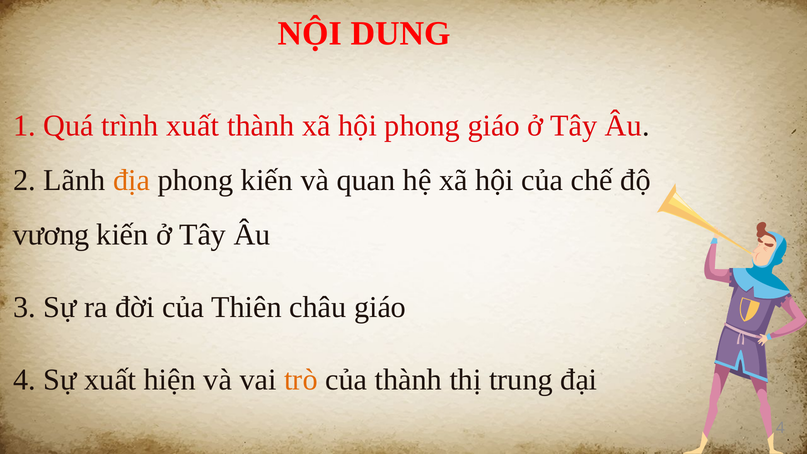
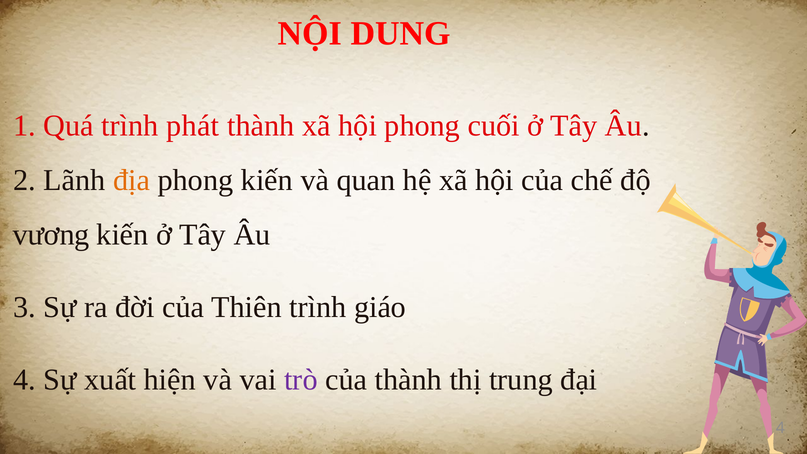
trình xuất: xuất -> phát
phong giáo: giáo -> cuối
Thiên châu: châu -> trình
trò colour: orange -> purple
